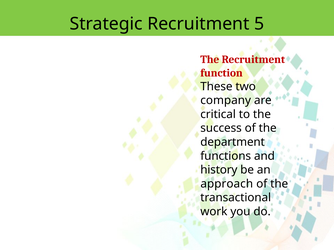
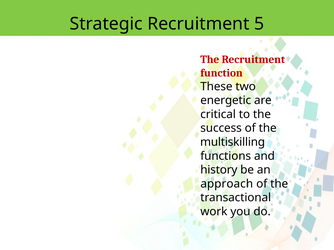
company: company -> energetic
department: department -> multiskilling
